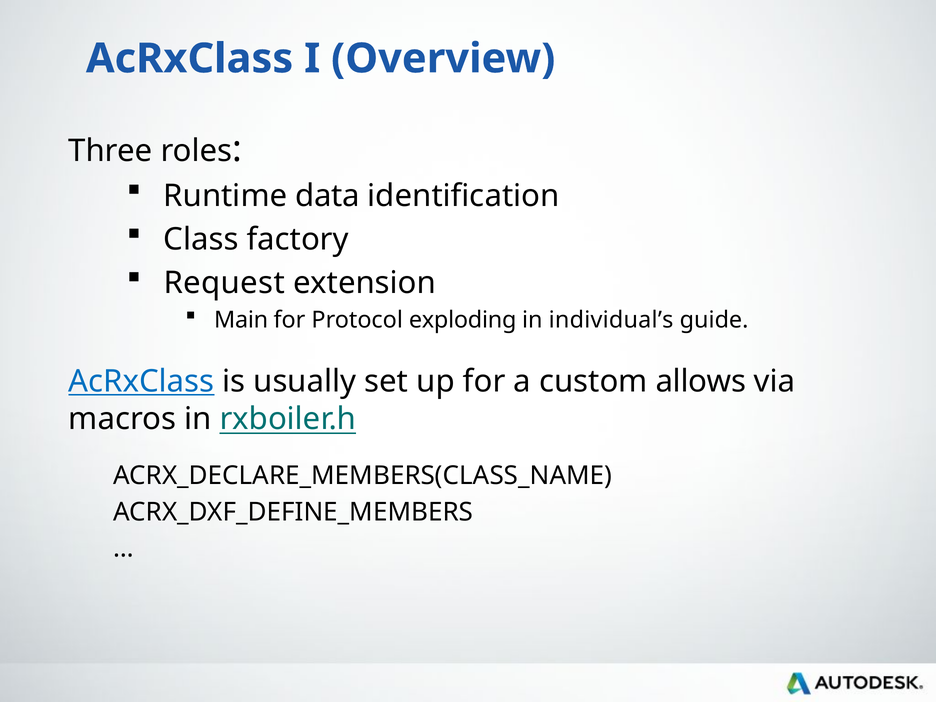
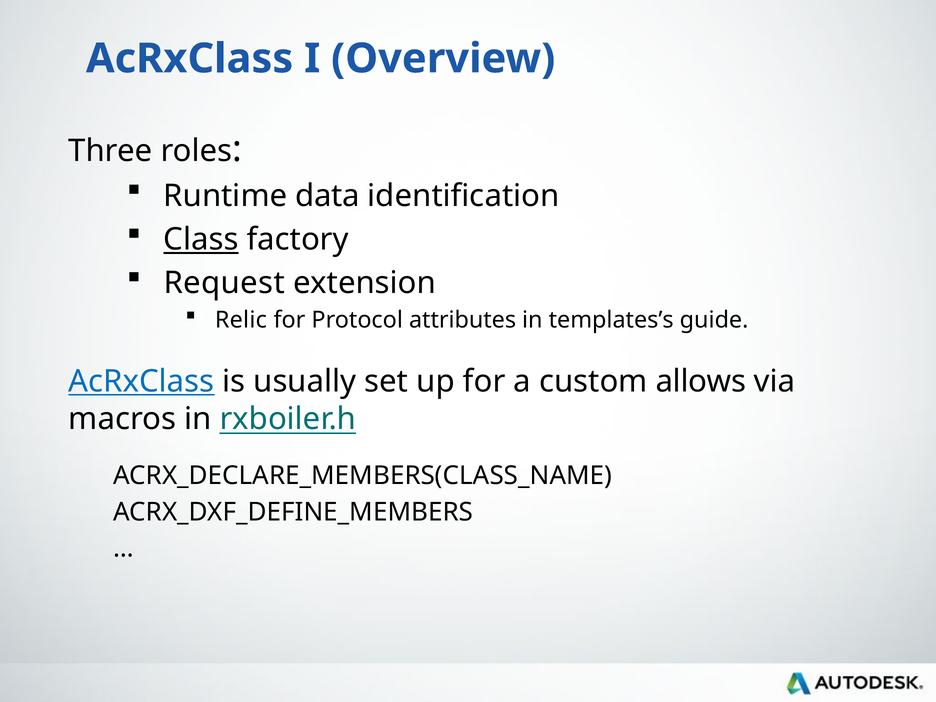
Class underline: none -> present
Main: Main -> Relic
exploding: exploding -> attributes
individual’s: individual’s -> templates’s
